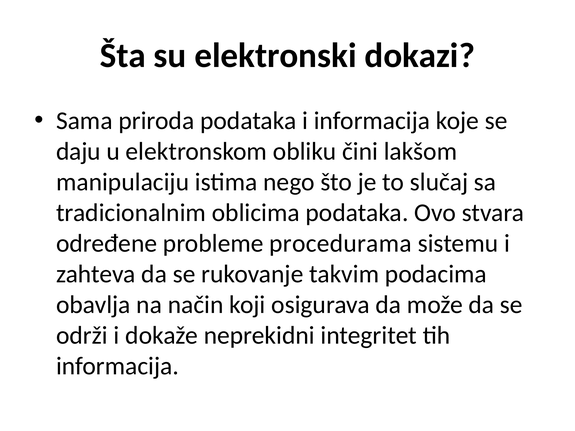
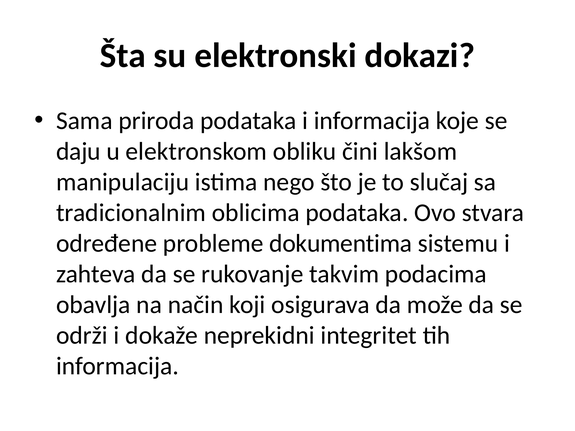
procedurama: procedurama -> dokumentima
